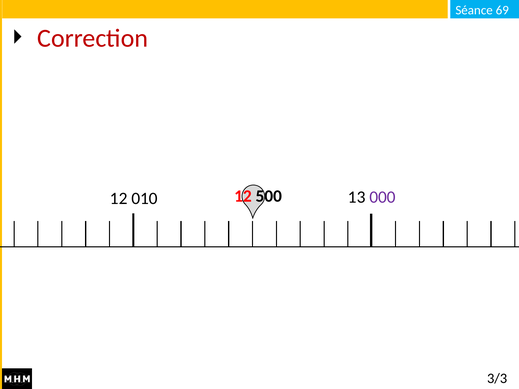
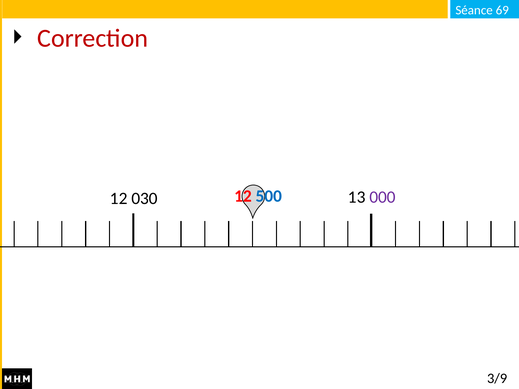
500 colour: black -> blue
010: 010 -> 030
3/3: 3/3 -> 3/9
